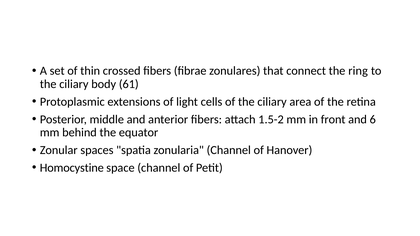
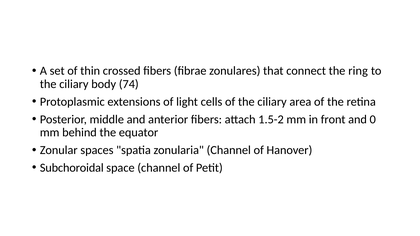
61: 61 -> 74
6: 6 -> 0
Homocystine: Homocystine -> Subchoroidal
